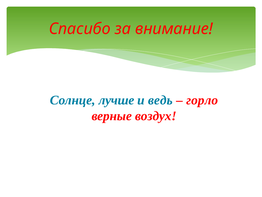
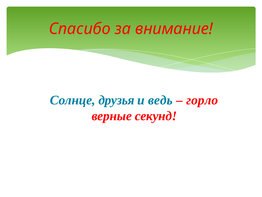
лучше: лучше -> друзья
воздух: воздух -> секунд
